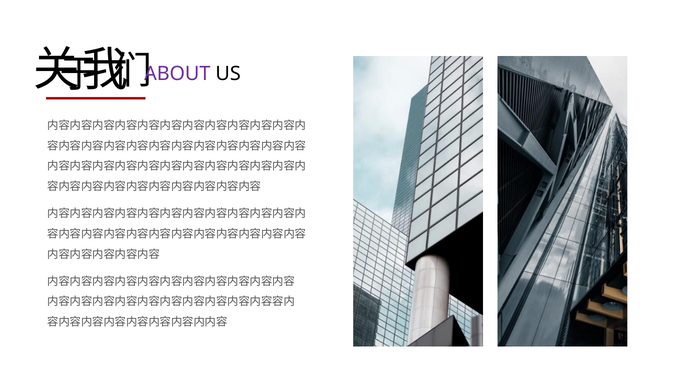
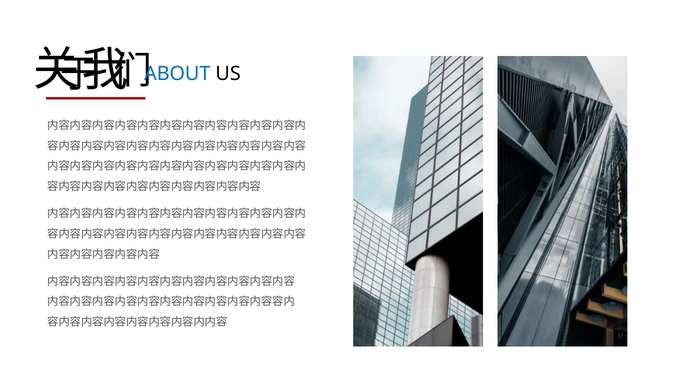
ABOUT colour: purple -> blue
